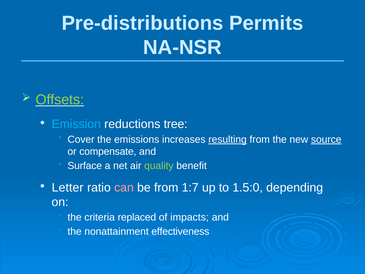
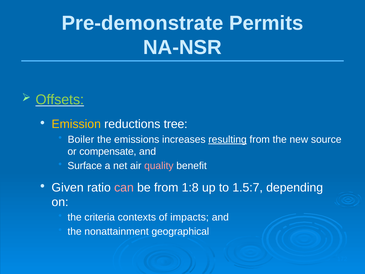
Pre-distributions: Pre-distributions -> Pre-demonstrate
Emission colour: light blue -> yellow
Cover: Cover -> Boiler
source underline: present -> none
quality colour: light green -> pink
Letter: Letter -> Given
1:7: 1:7 -> 1:8
1.5:0: 1.5:0 -> 1.5:7
replaced: replaced -> contexts
effectiveness: effectiveness -> geographical
